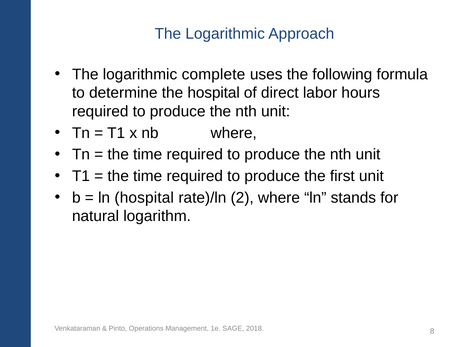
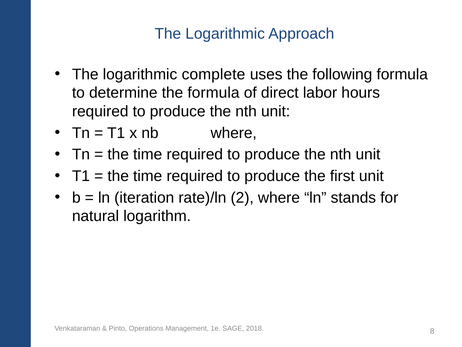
the hospital: hospital -> formula
ln hospital: hospital -> iteration
